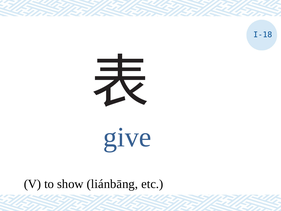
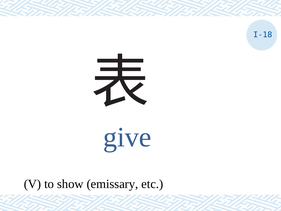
liánbāng: liánbāng -> emissary
